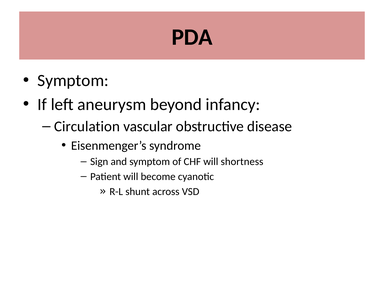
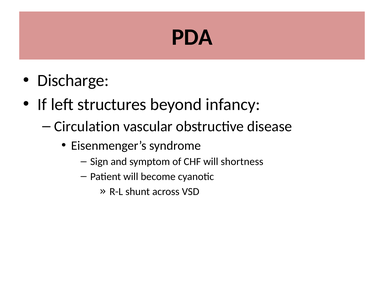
Symptom at (73, 81): Symptom -> Discharge
aneurysm: aneurysm -> structures
